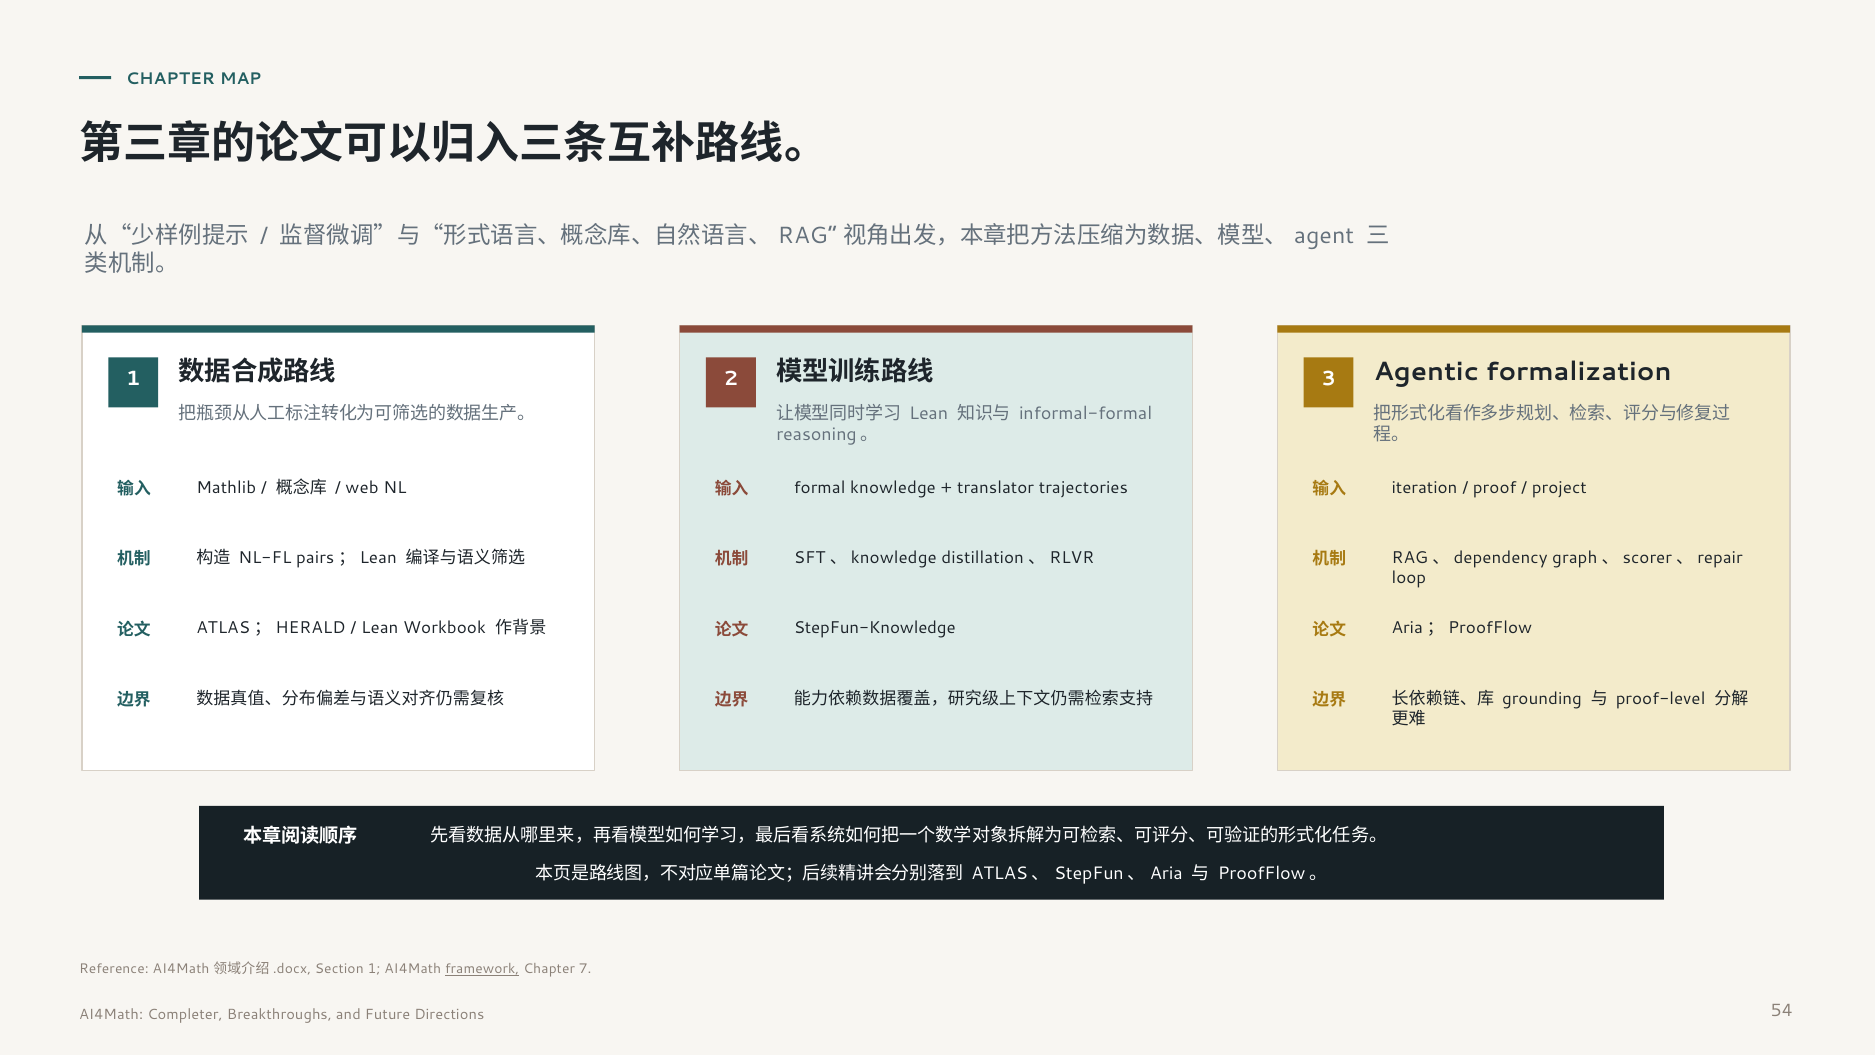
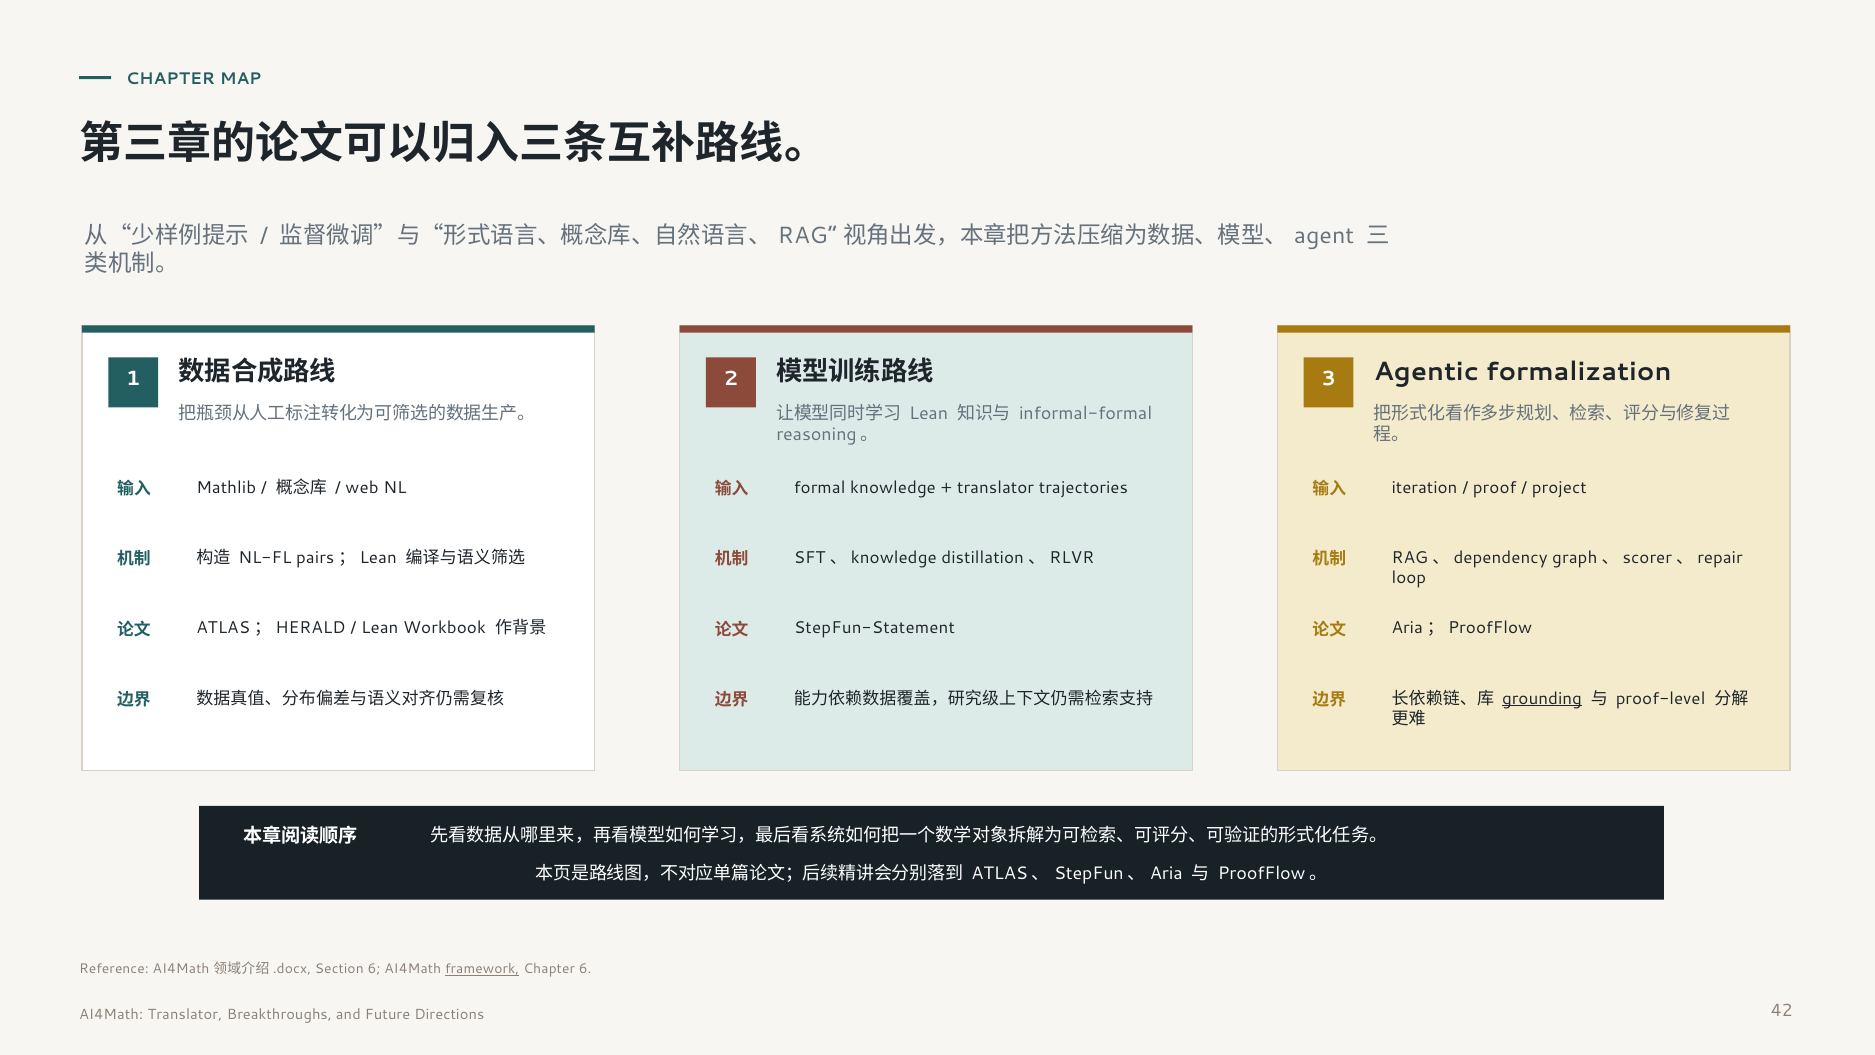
StepFun-Knowledge: StepFun-Knowledge -> StepFun-Statement
grounding underline: none -> present
Section 1: 1 -> 6
Chapter 7: 7 -> 6
AI4Math Completer: Completer -> Translator
54: 54 -> 42
